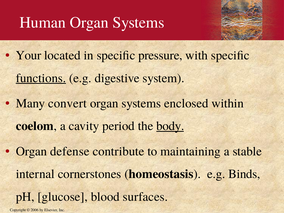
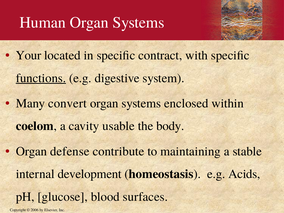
pressure: pressure -> contract
period: period -> usable
body underline: present -> none
cornerstones: cornerstones -> development
Binds: Binds -> Acids
